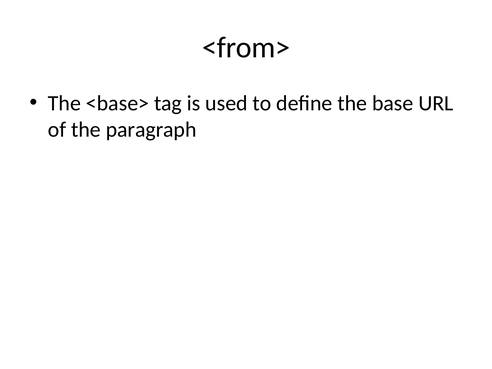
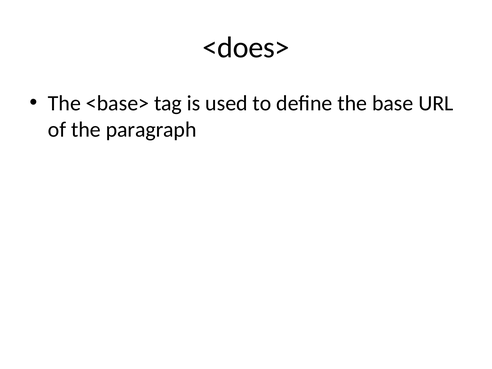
<from>: <from> -> <does>
